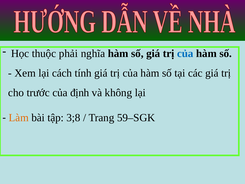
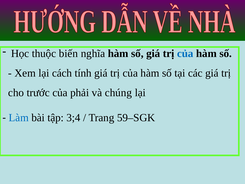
phải: phải -> biến
định: định -> phải
không: không -> chúng
Làm colour: orange -> blue
3;8: 3;8 -> 3;4
